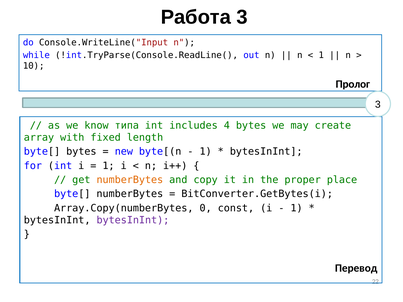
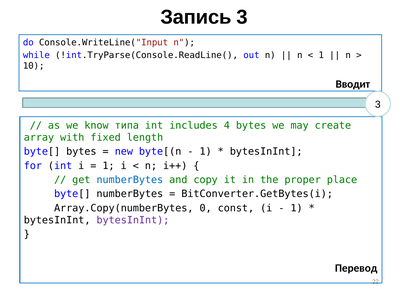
Работа: Работа -> Запись
Пролог: Пролог -> Вводит
numberBytes at (130, 180) colour: orange -> blue
